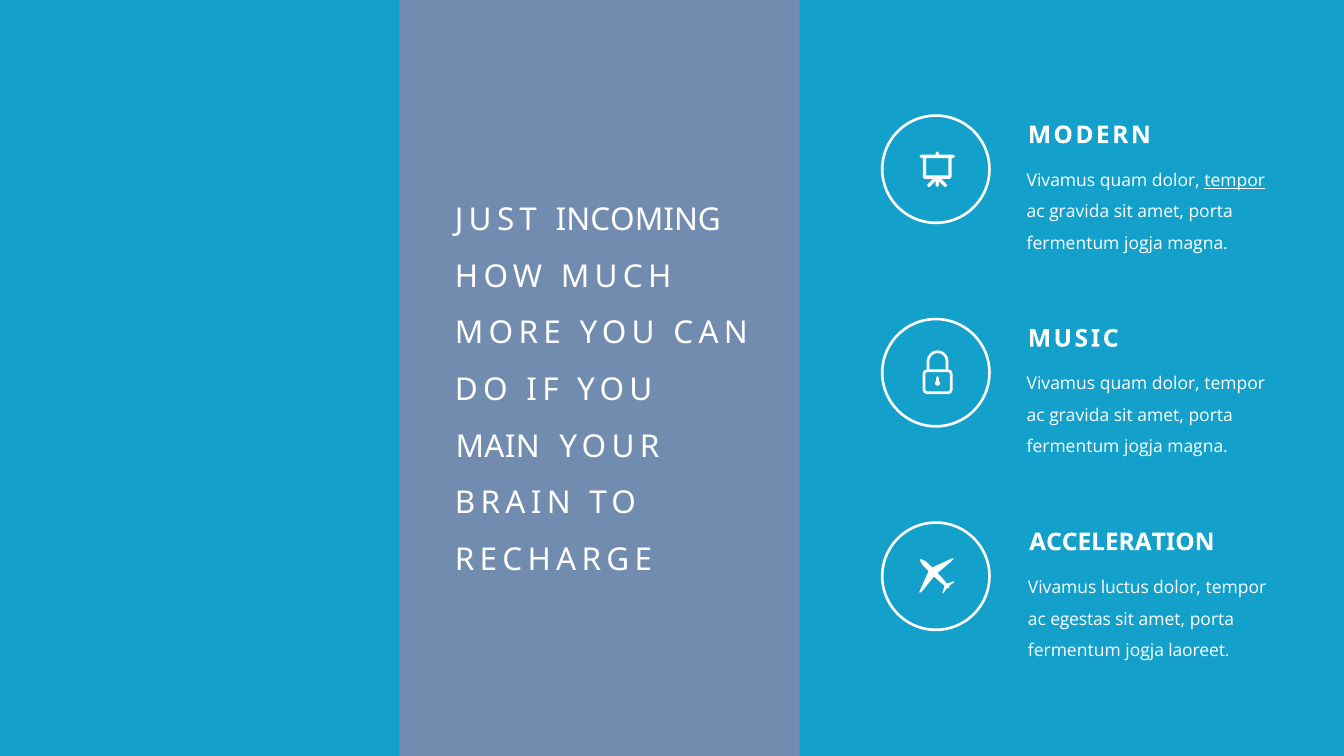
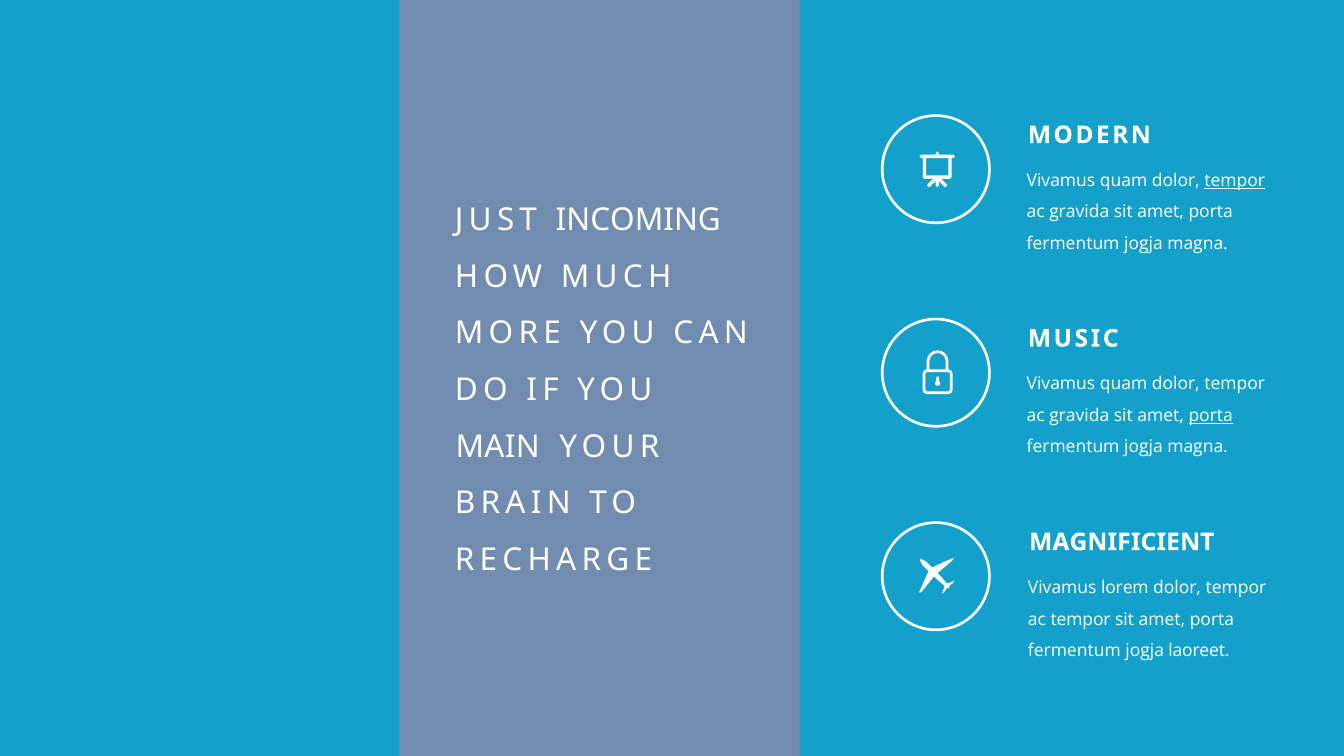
porta at (1211, 416) underline: none -> present
ACCELERATION: ACCELERATION -> MAGNIFICIENT
luctus: luctus -> lorem
ac egestas: egestas -> tempor
